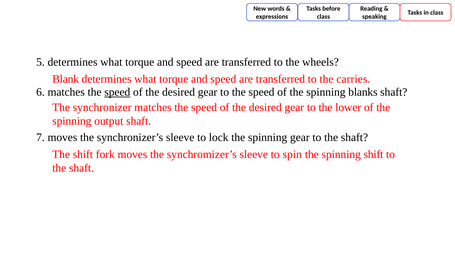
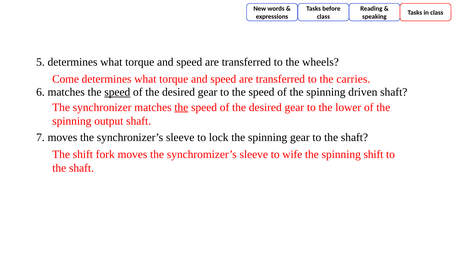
Blank: Blank -> Come
blanks: blanks -> driven
the at (181, 107) underline: none -> present
spin: spin -> wife
